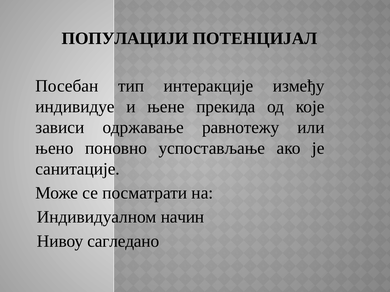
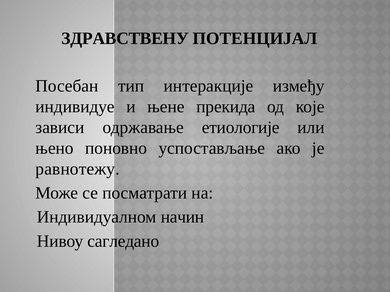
ПОПУЛАЦИЈИ: ПОПУЛАЦИЈИ -> ЗДРАВСТВЕНУ
равнотежу: равнотежу -> етиологије
санитације: санитације -> равнотежу
